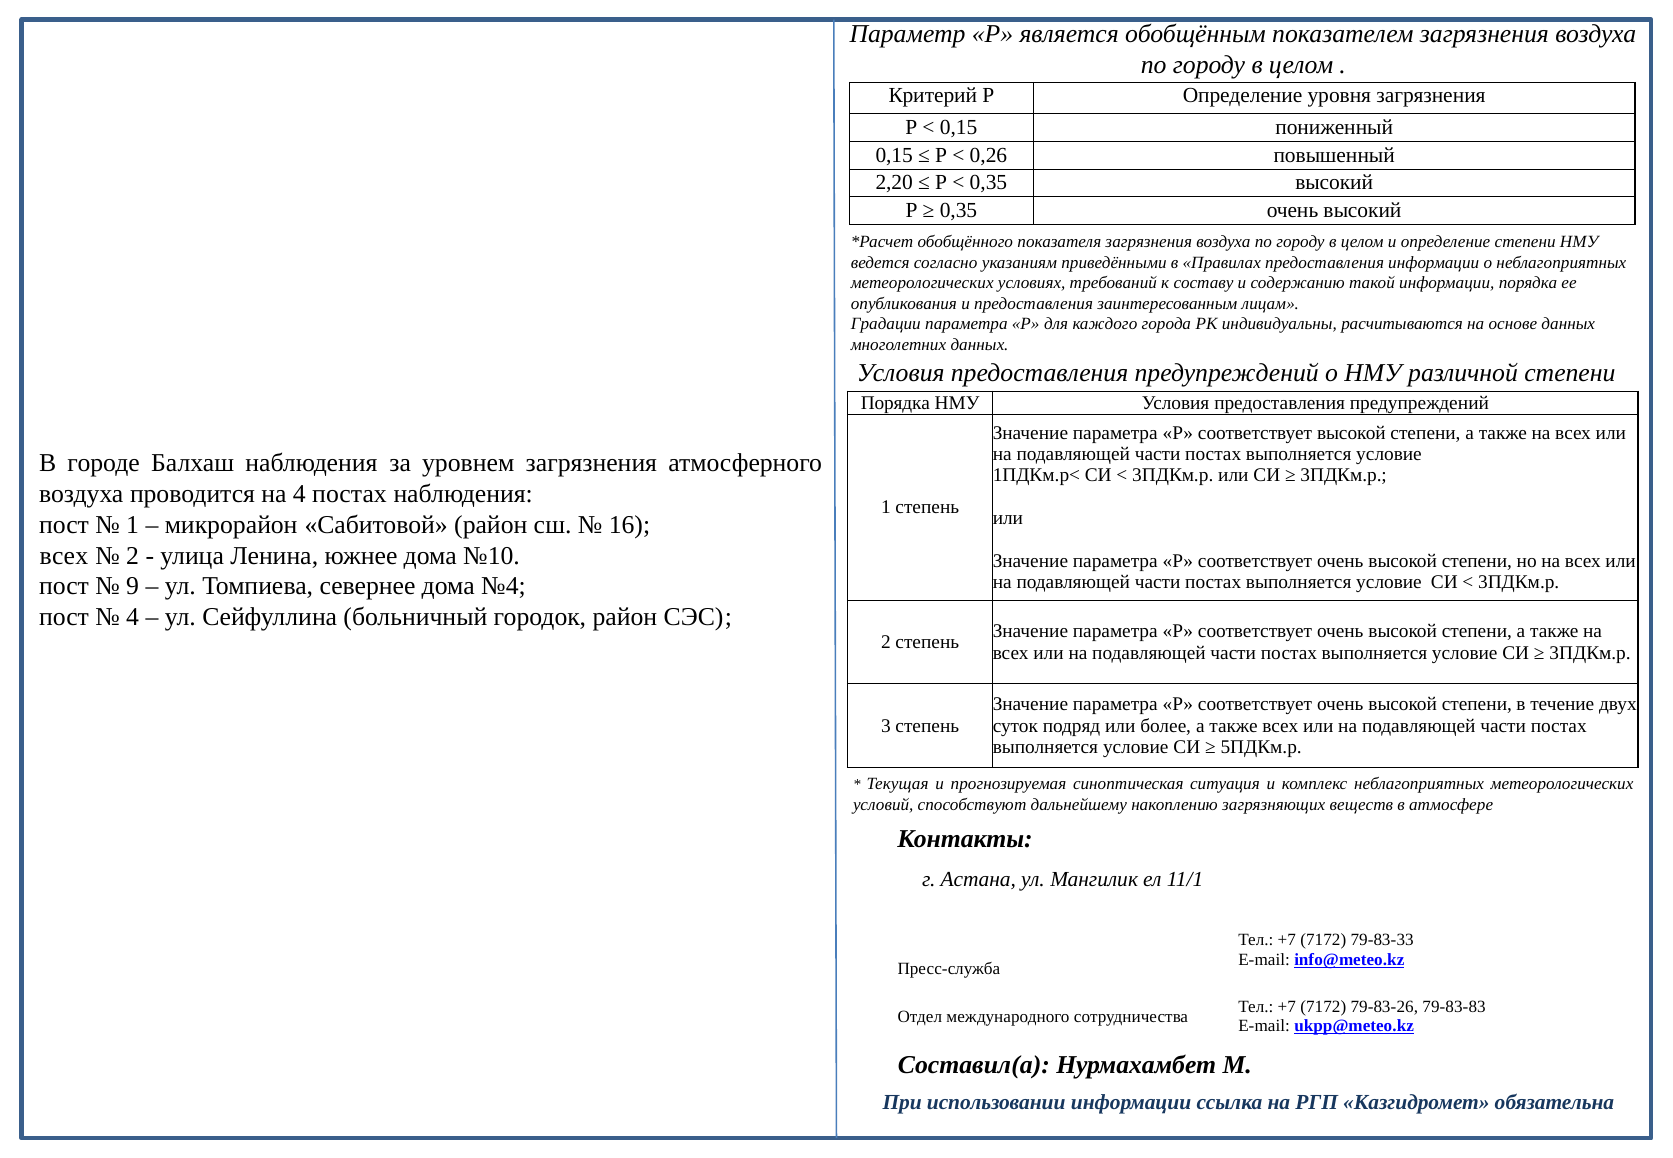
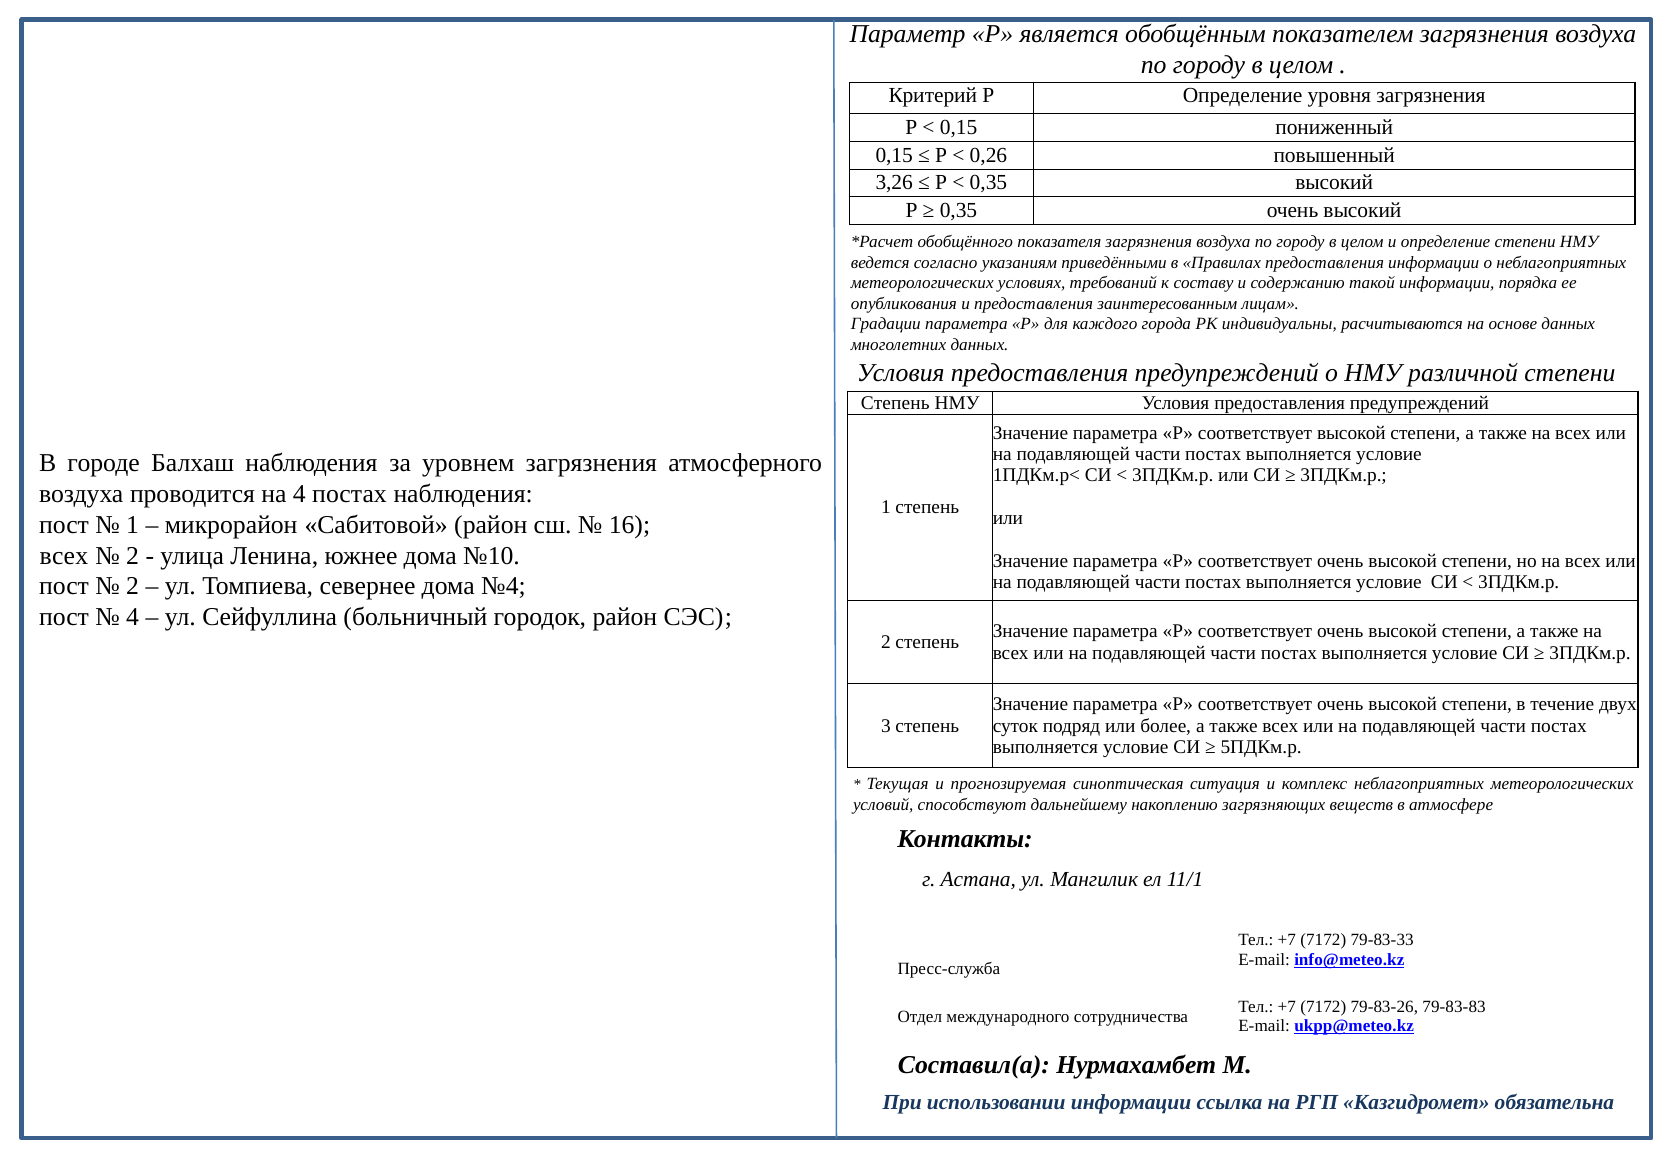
2,20: 2,20 -> 3,26
Порядка at (895, 403): Порядка -> Степень
9 at (133, 587): 9 -> 2
